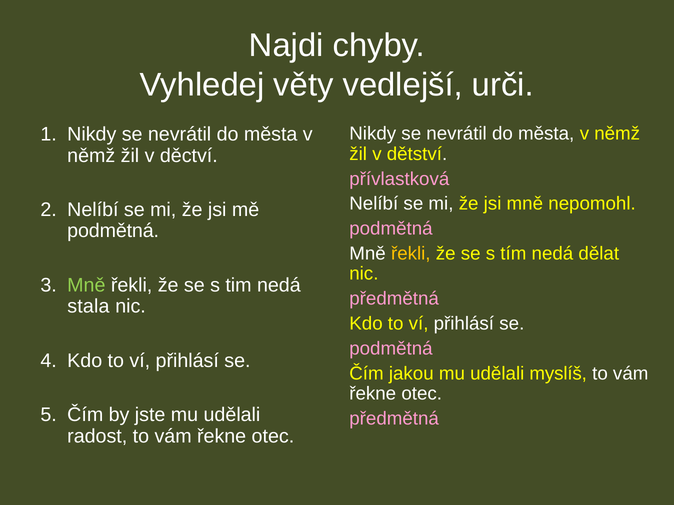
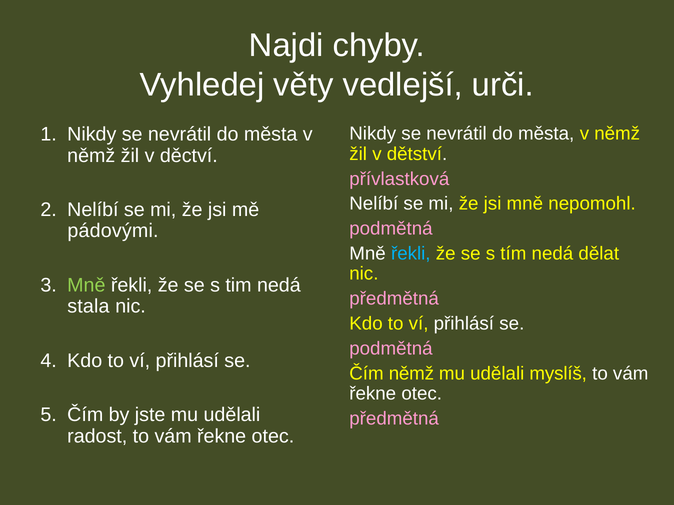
podmětná at (113, 231): podmětná -> pádovými
řekli at (411, 254) colour: yellow -> light blue
Čím jakou: jakou -> němž
